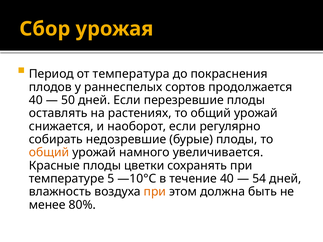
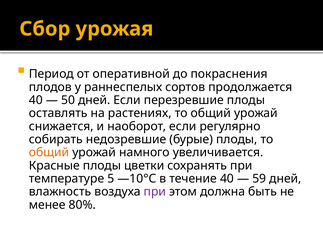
температура: температура -> оперативной
54: 54 -> 59
при at (155, 192) colour: orange -> purple
